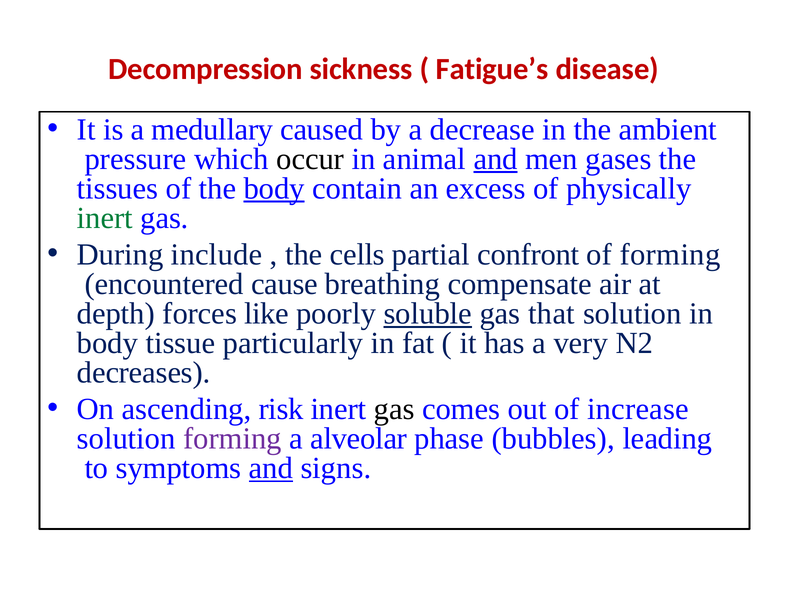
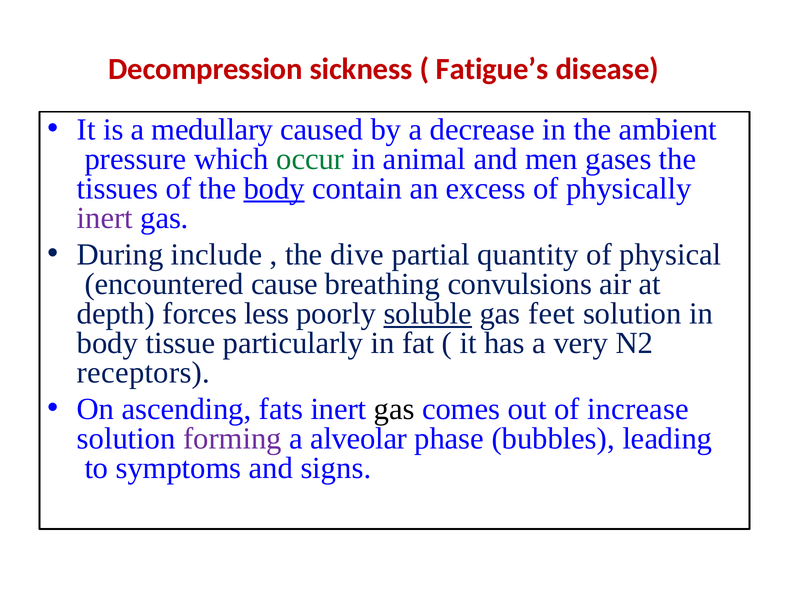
occur colour: black -> green
and at (496, 159) underline: present -> none
inert at (105, 218) colour: green -> purple
cells: cells -> dive
confront: confront -> quantity
of forming: forming -> physical
compensate: compensate -> convulsions
like: like -> less
that: that -> feet
decreases: decreases -> receptors
risk: risk -> fats
and at (271, 468) underline: present -> none
